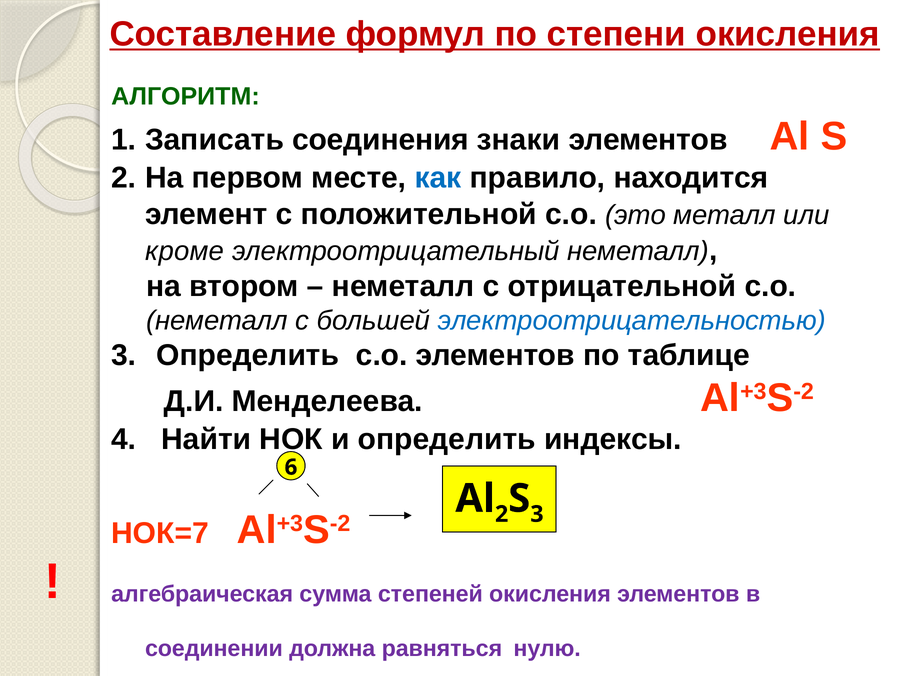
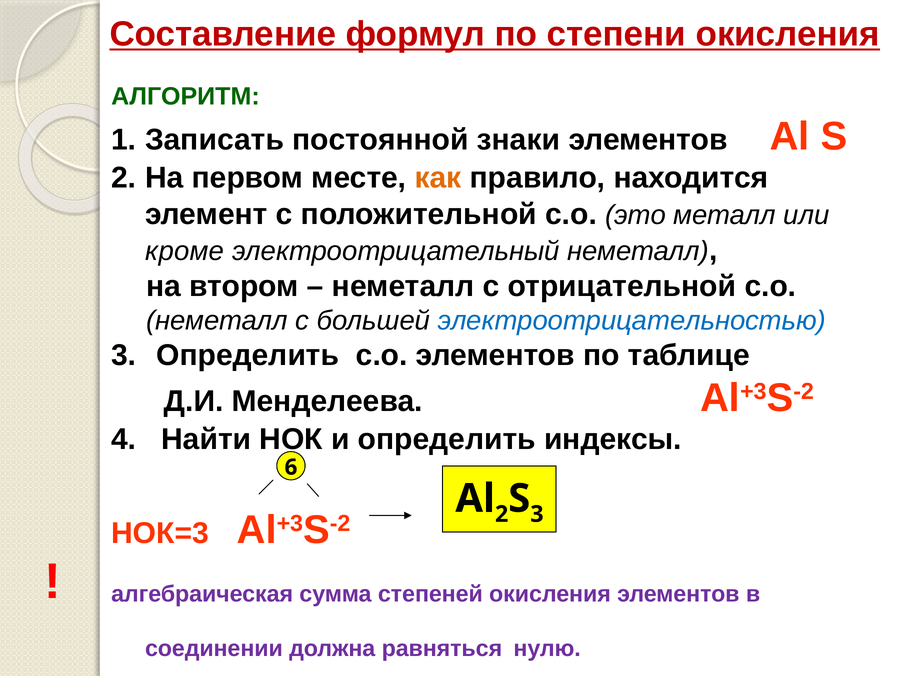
соединения: соединения -> постоянной
как colour: blue -> orange
НОК=7: НОК=7 -> НОК=3
